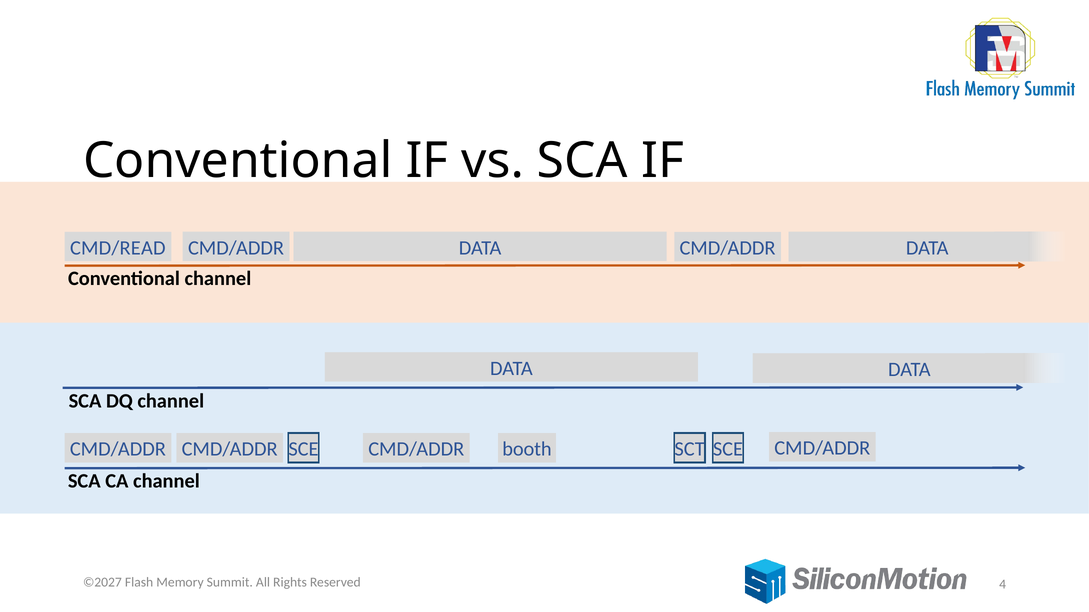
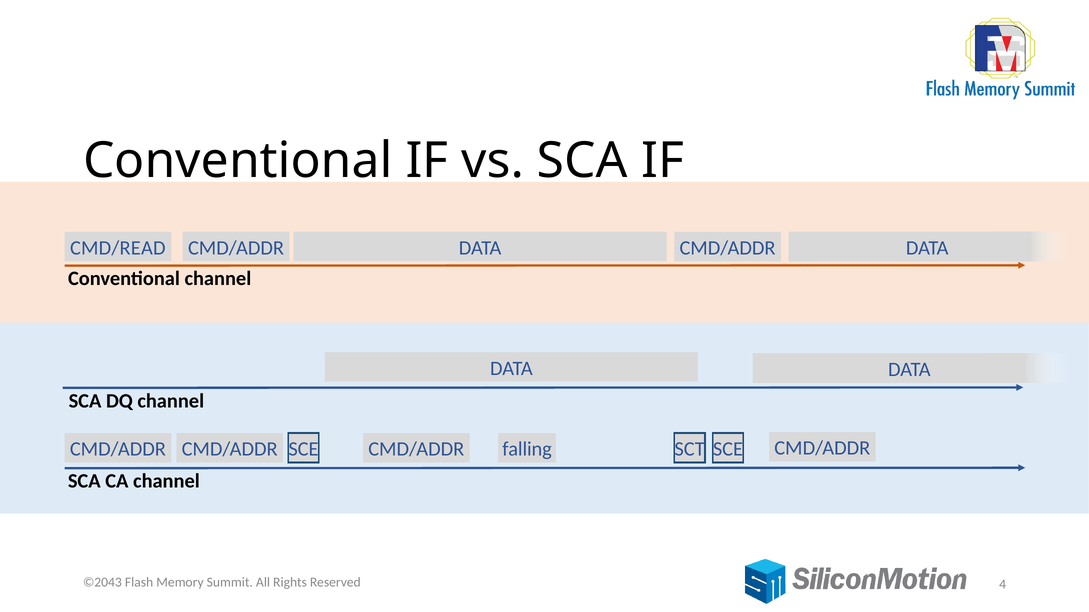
booth: booth -> falling
©2027: ©2027 -> ©2043
